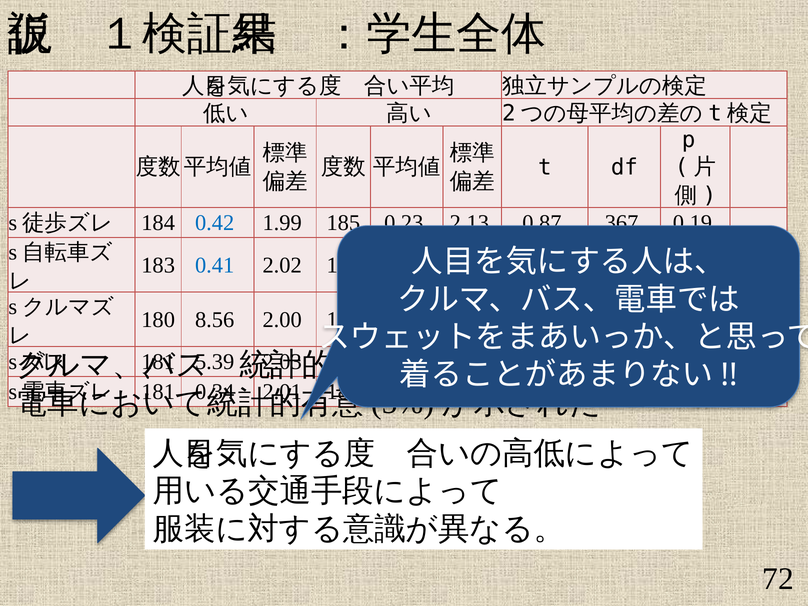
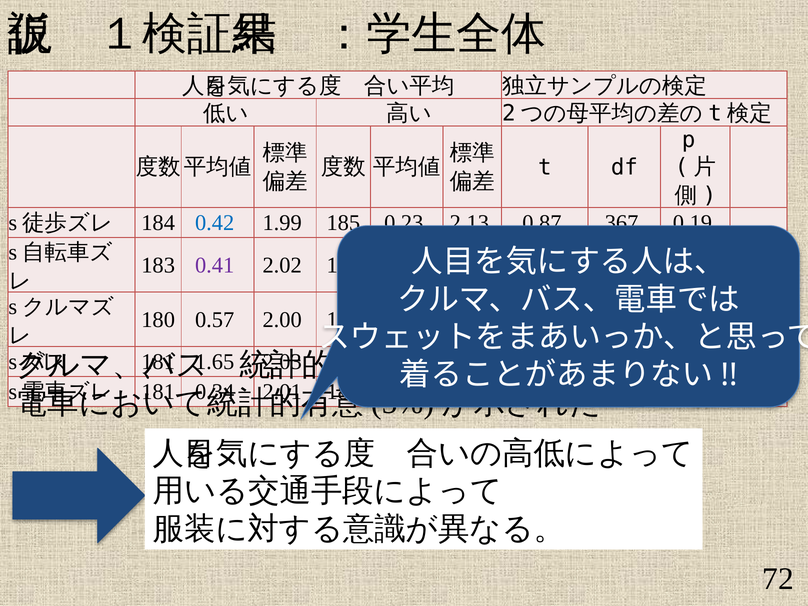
0.41 colour: blue -> purple
8.56: 8.56 -> 0.57
5.39: 5.39 -> 1.65
